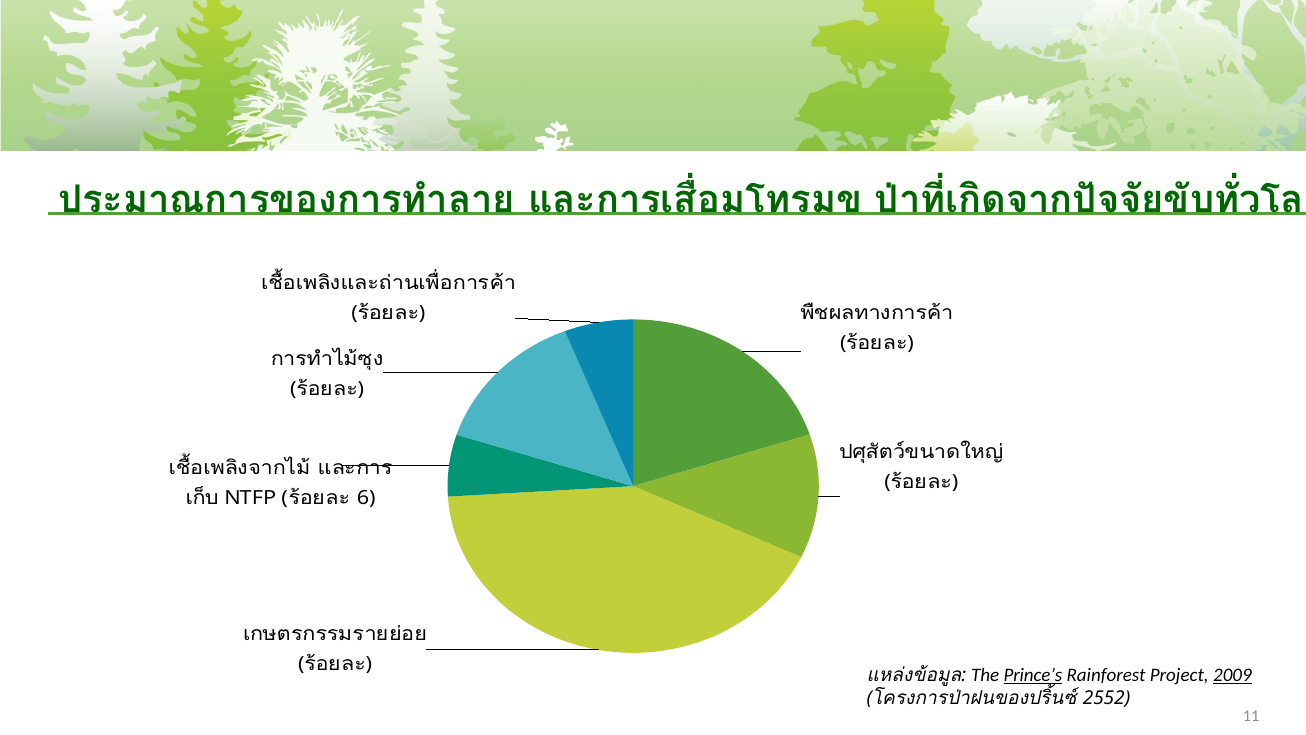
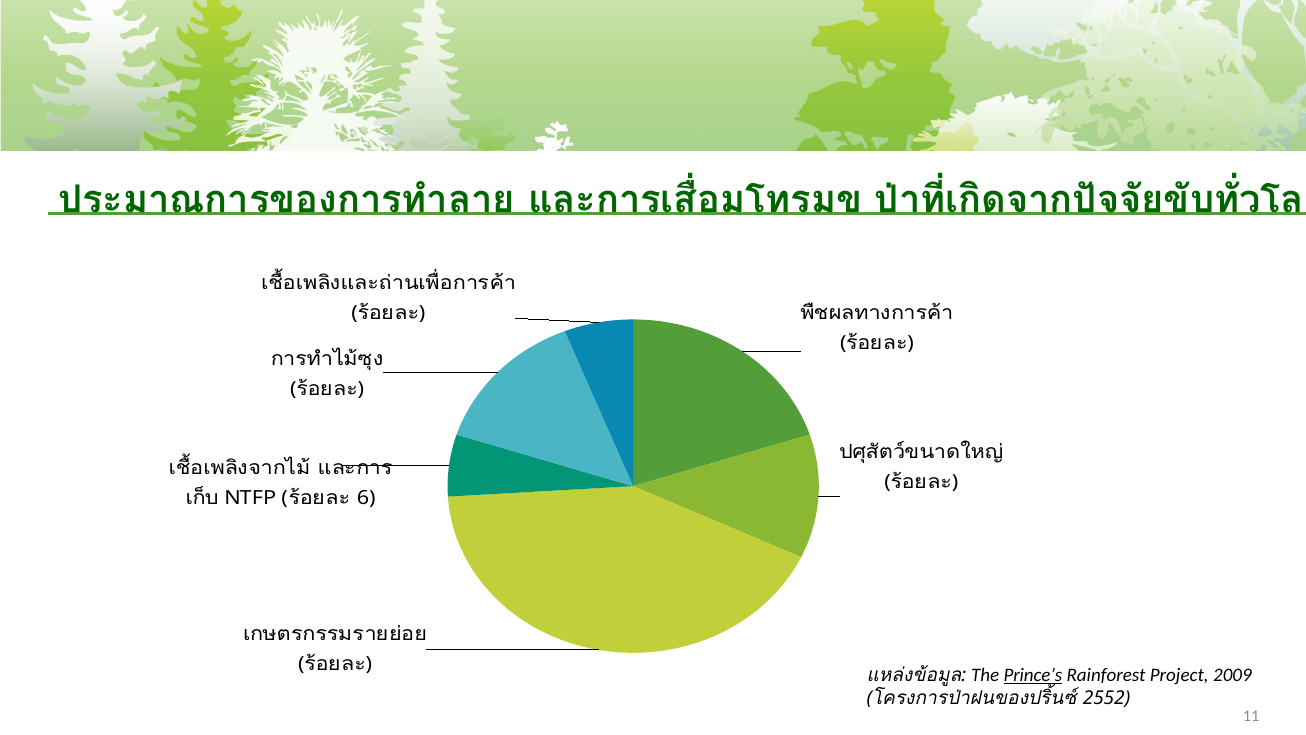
2009 underline: present -> none
